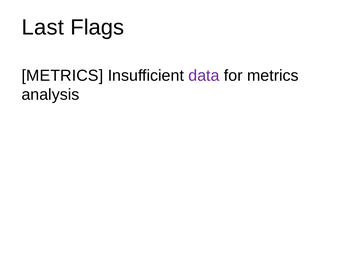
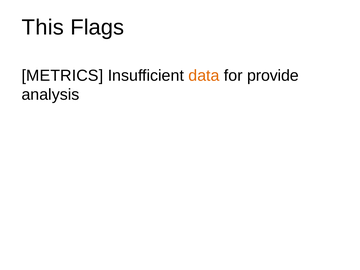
Last: Last -> This
data colour: purple -> orange
for metrics: metrics -> provide
